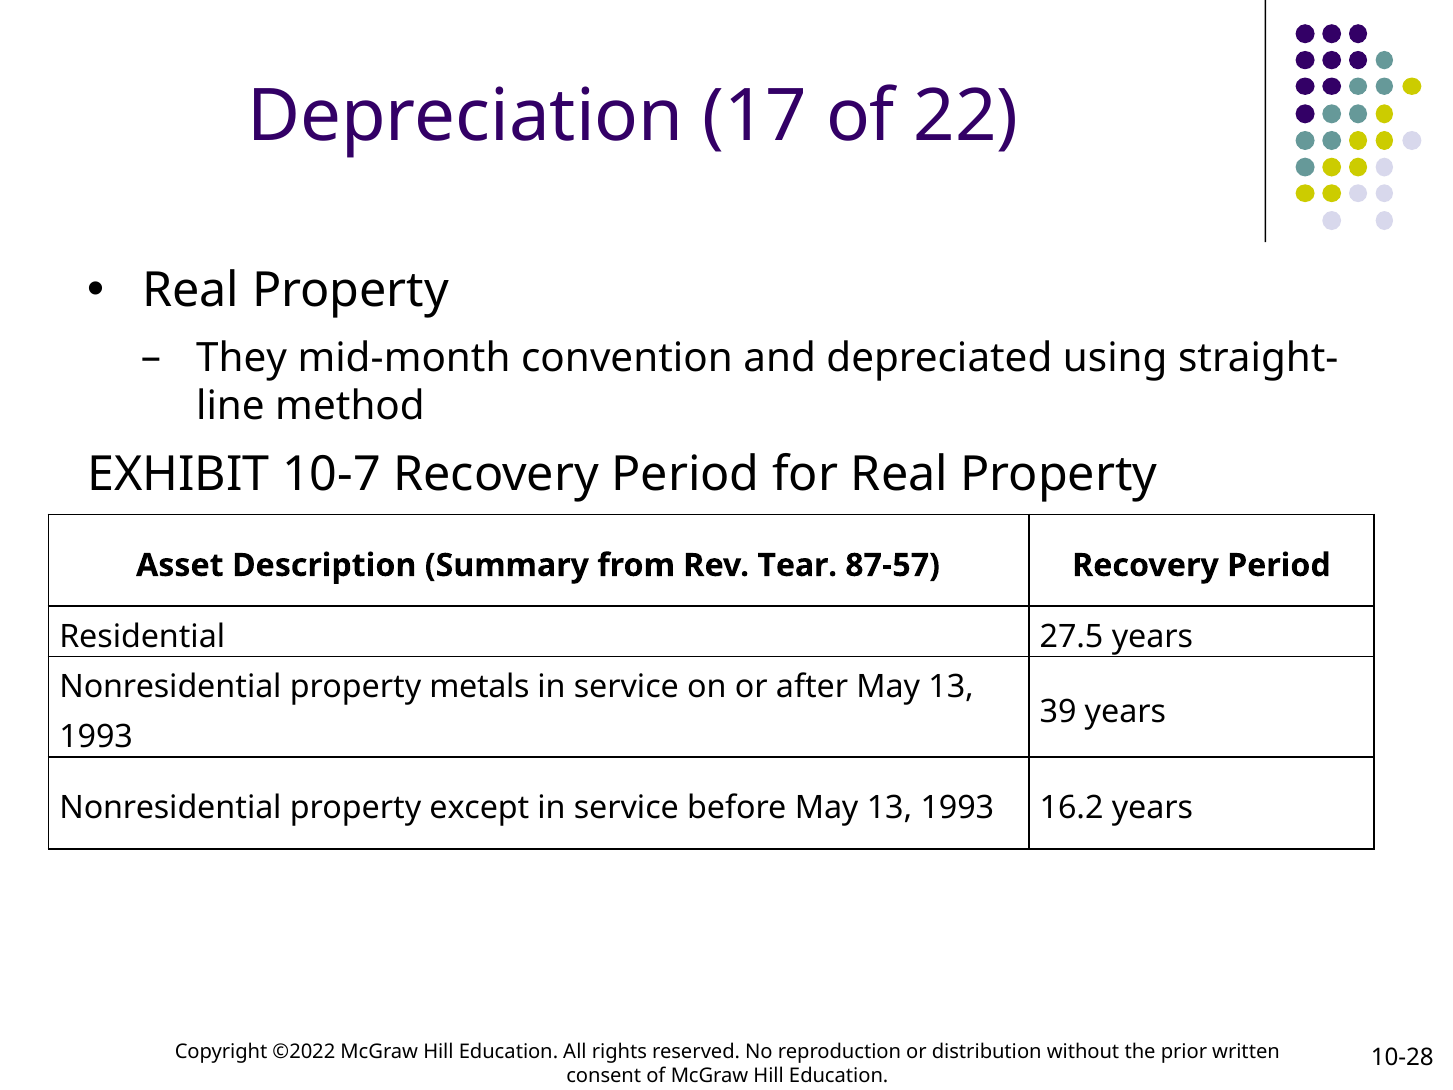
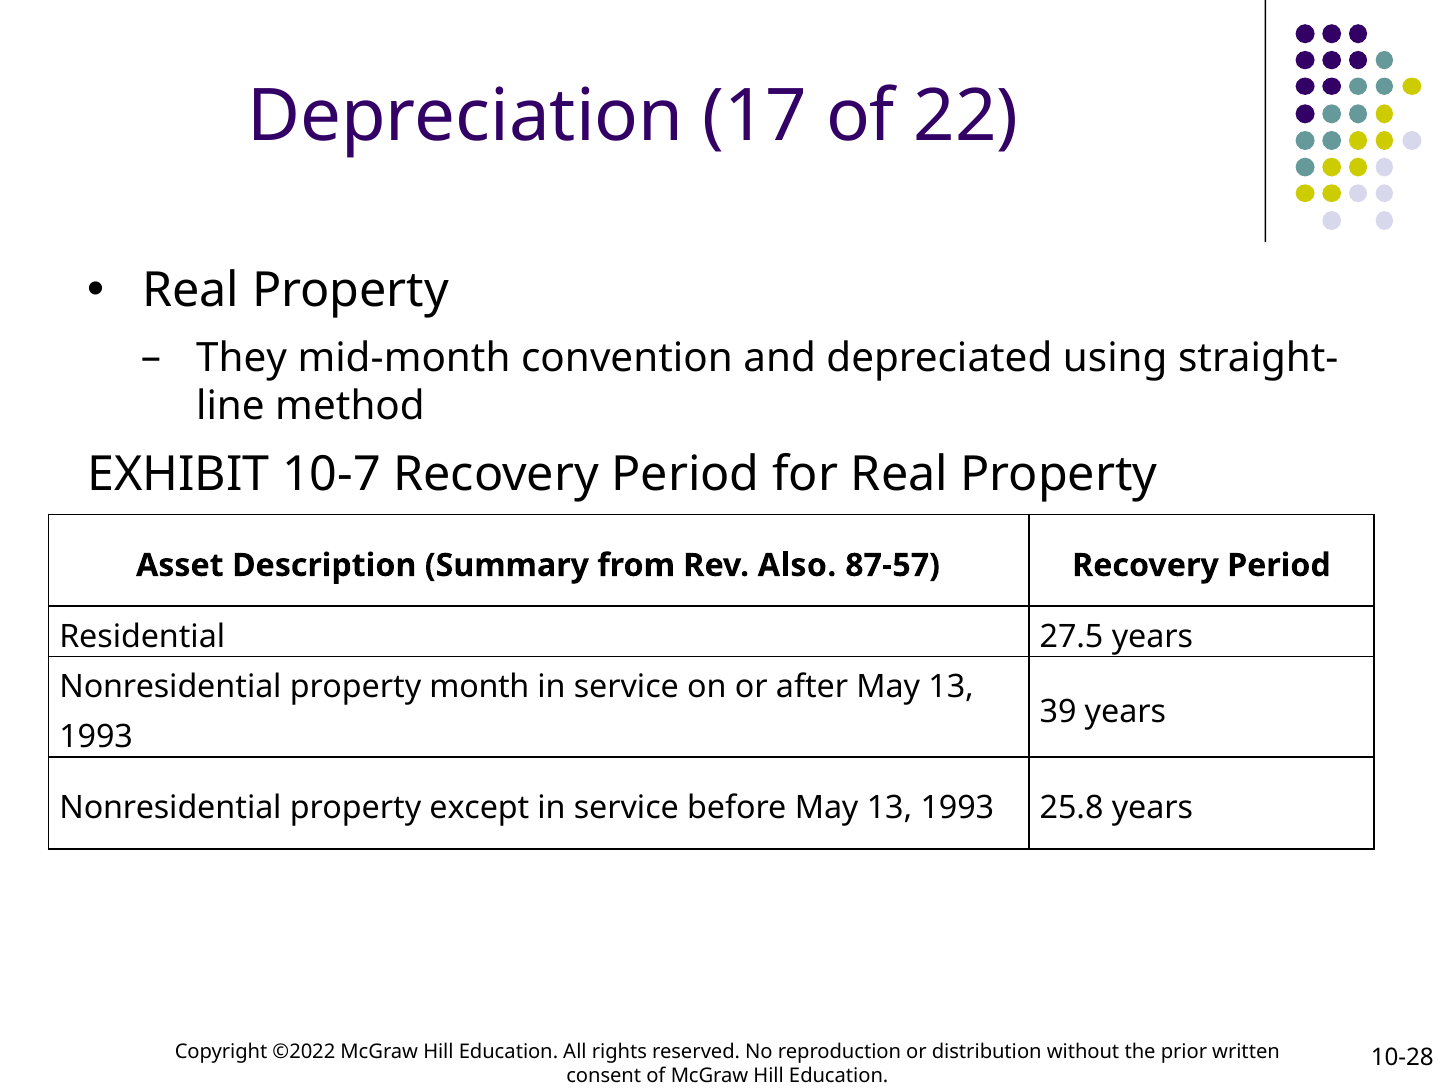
Tear: Tear -> Also
metals: metals -> month
16.2: 16.2 -> 25.8
